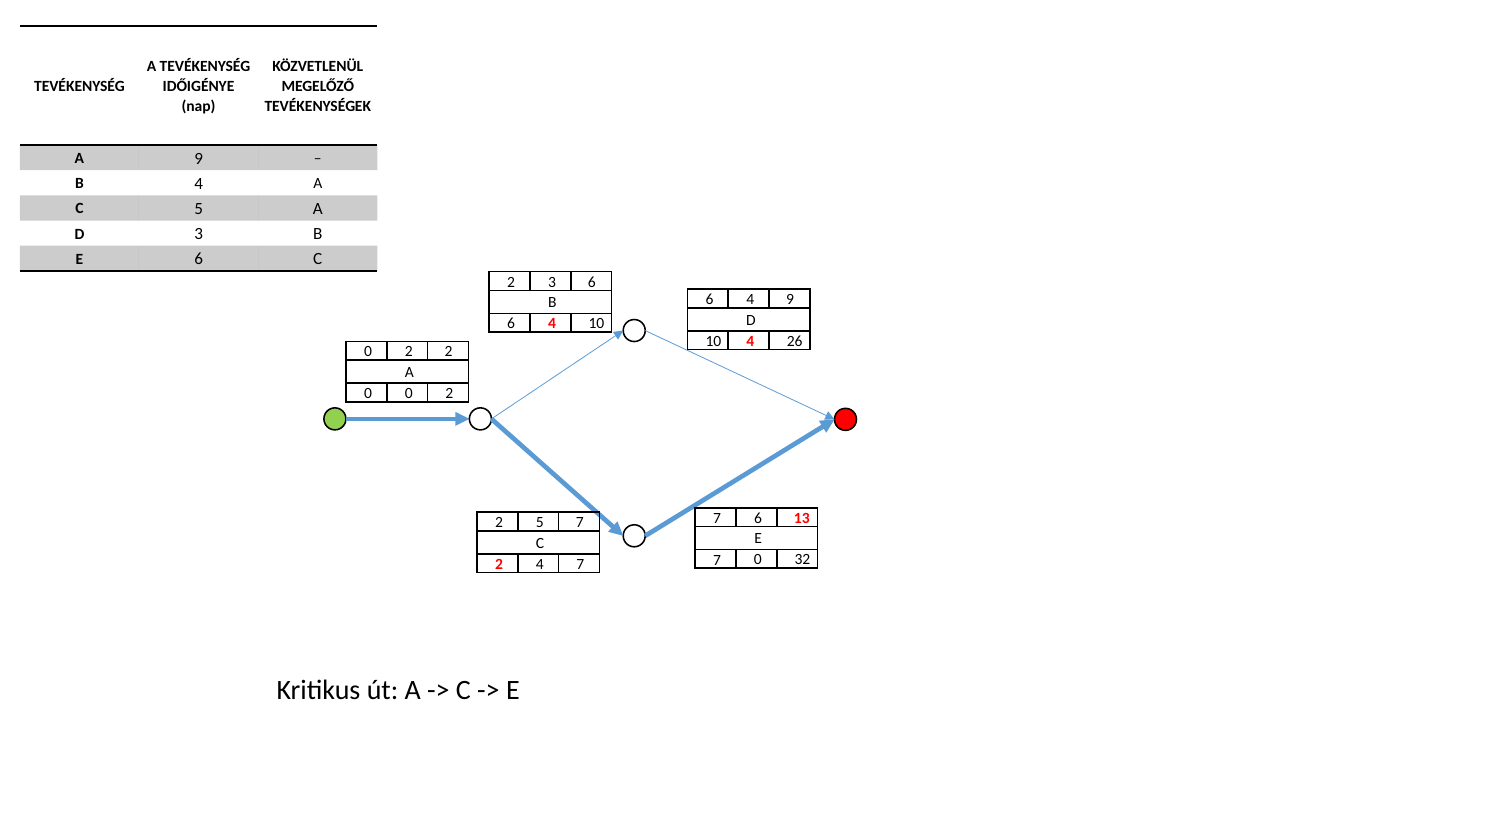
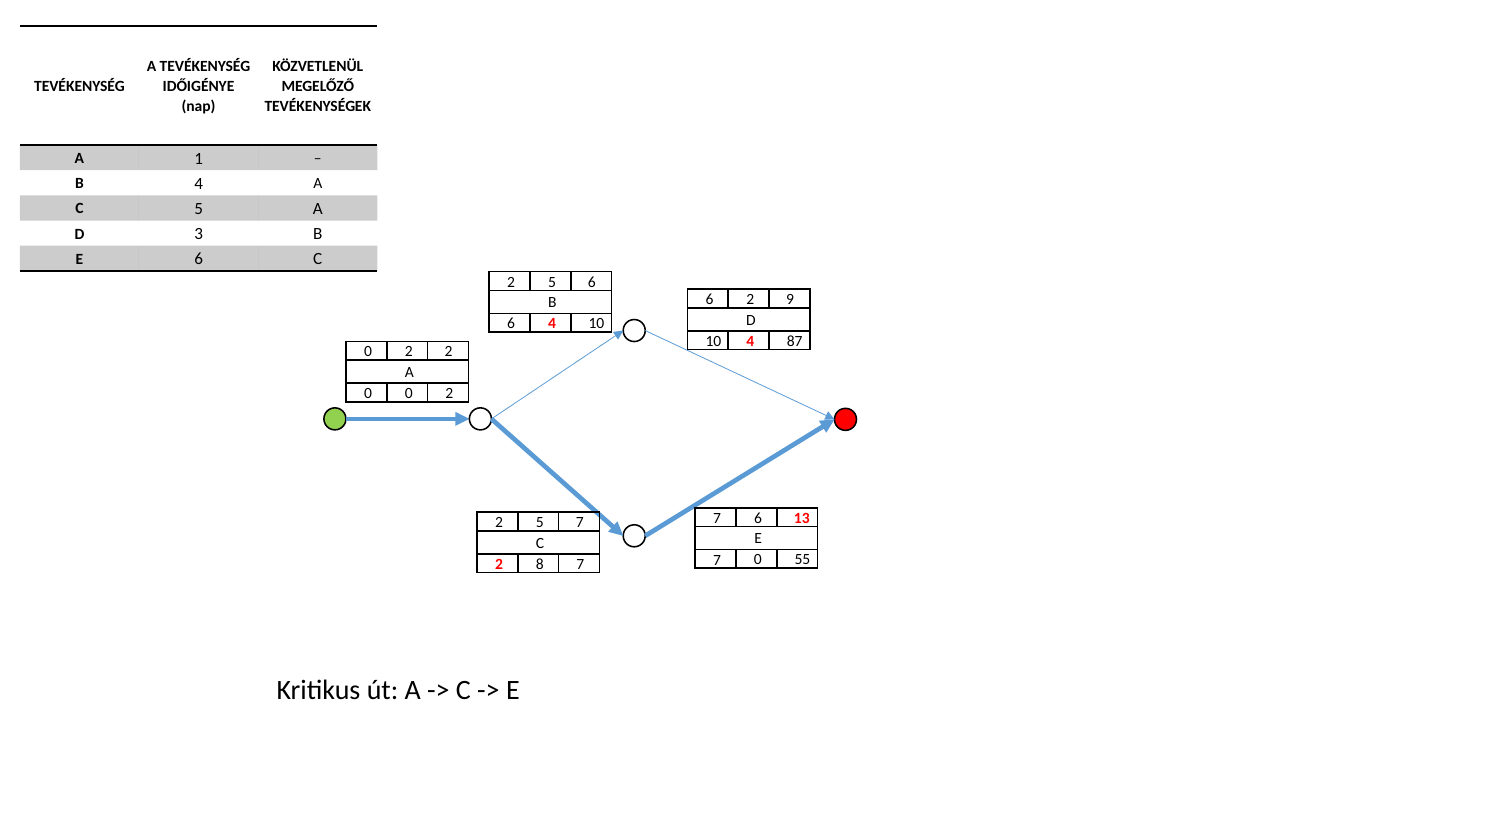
A 9: 9 -> 1
3 at (552, 282): 3 -> 5
B 6 4: 4 -> 2
26: 26 -> 87
32: 32 -> 55
2 4: 4 -> 8
